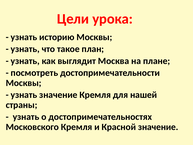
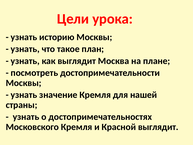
Красной значение: значение -> выглядит
